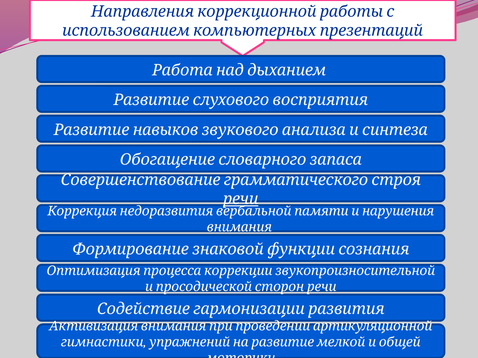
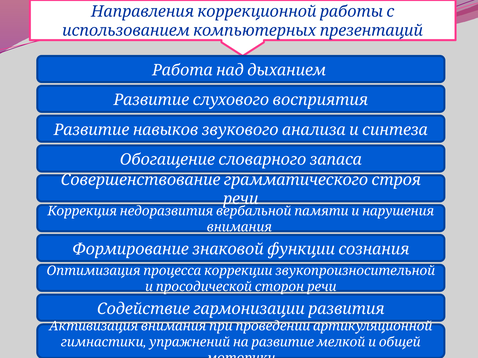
речи underline: present -> none
